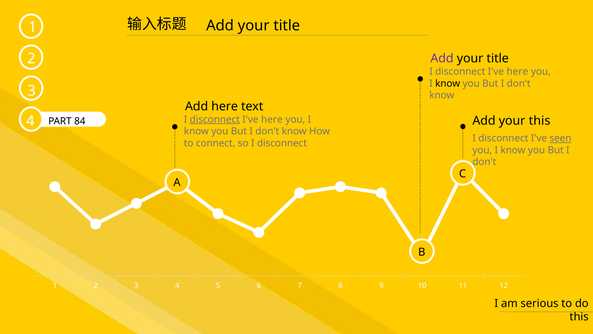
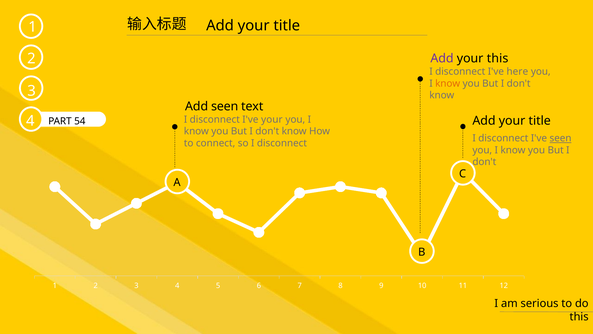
title at (498, 58): title -> this
know at (448, 83) colour: black -> orange
Add here: here -> seen
disconnect at (215, 119) underline: present -> none
here at (272, 119): here -> your
this at (540, 121): this -> title
84: 84 -> 54
